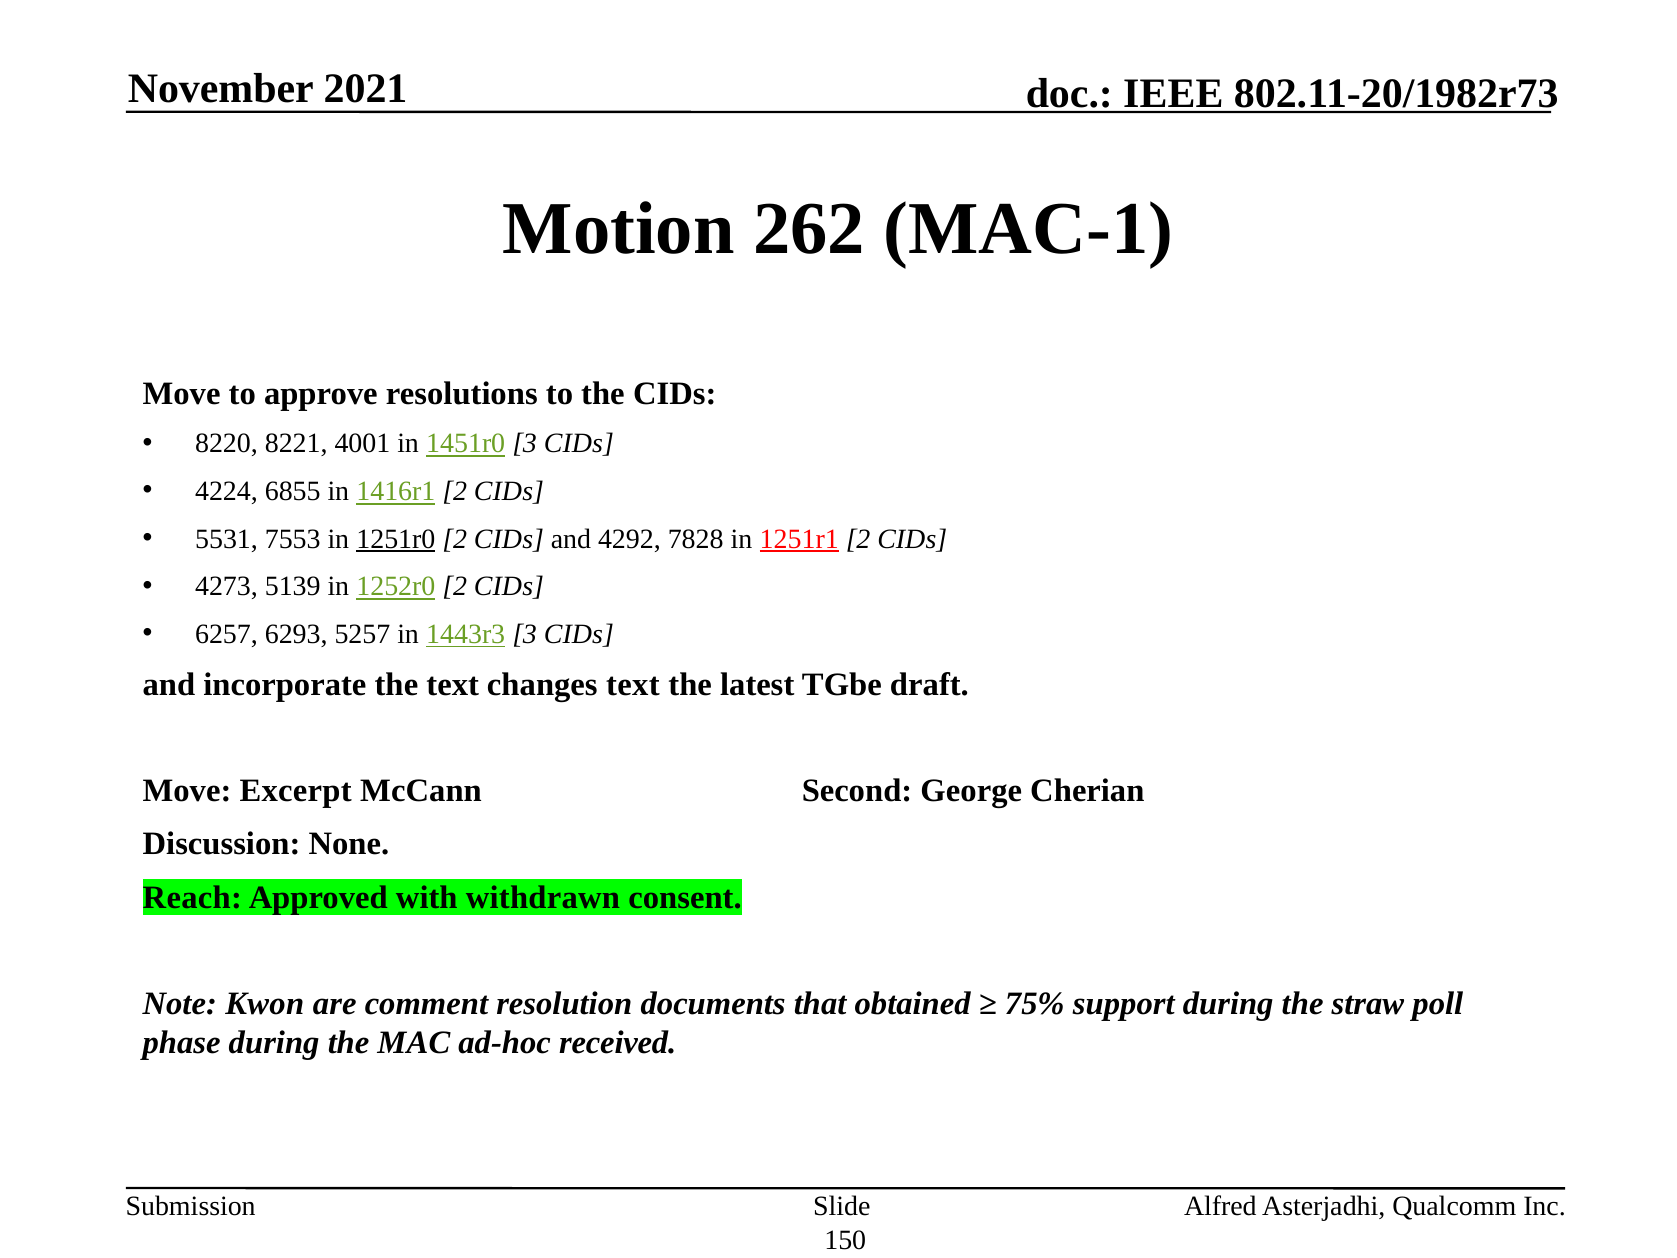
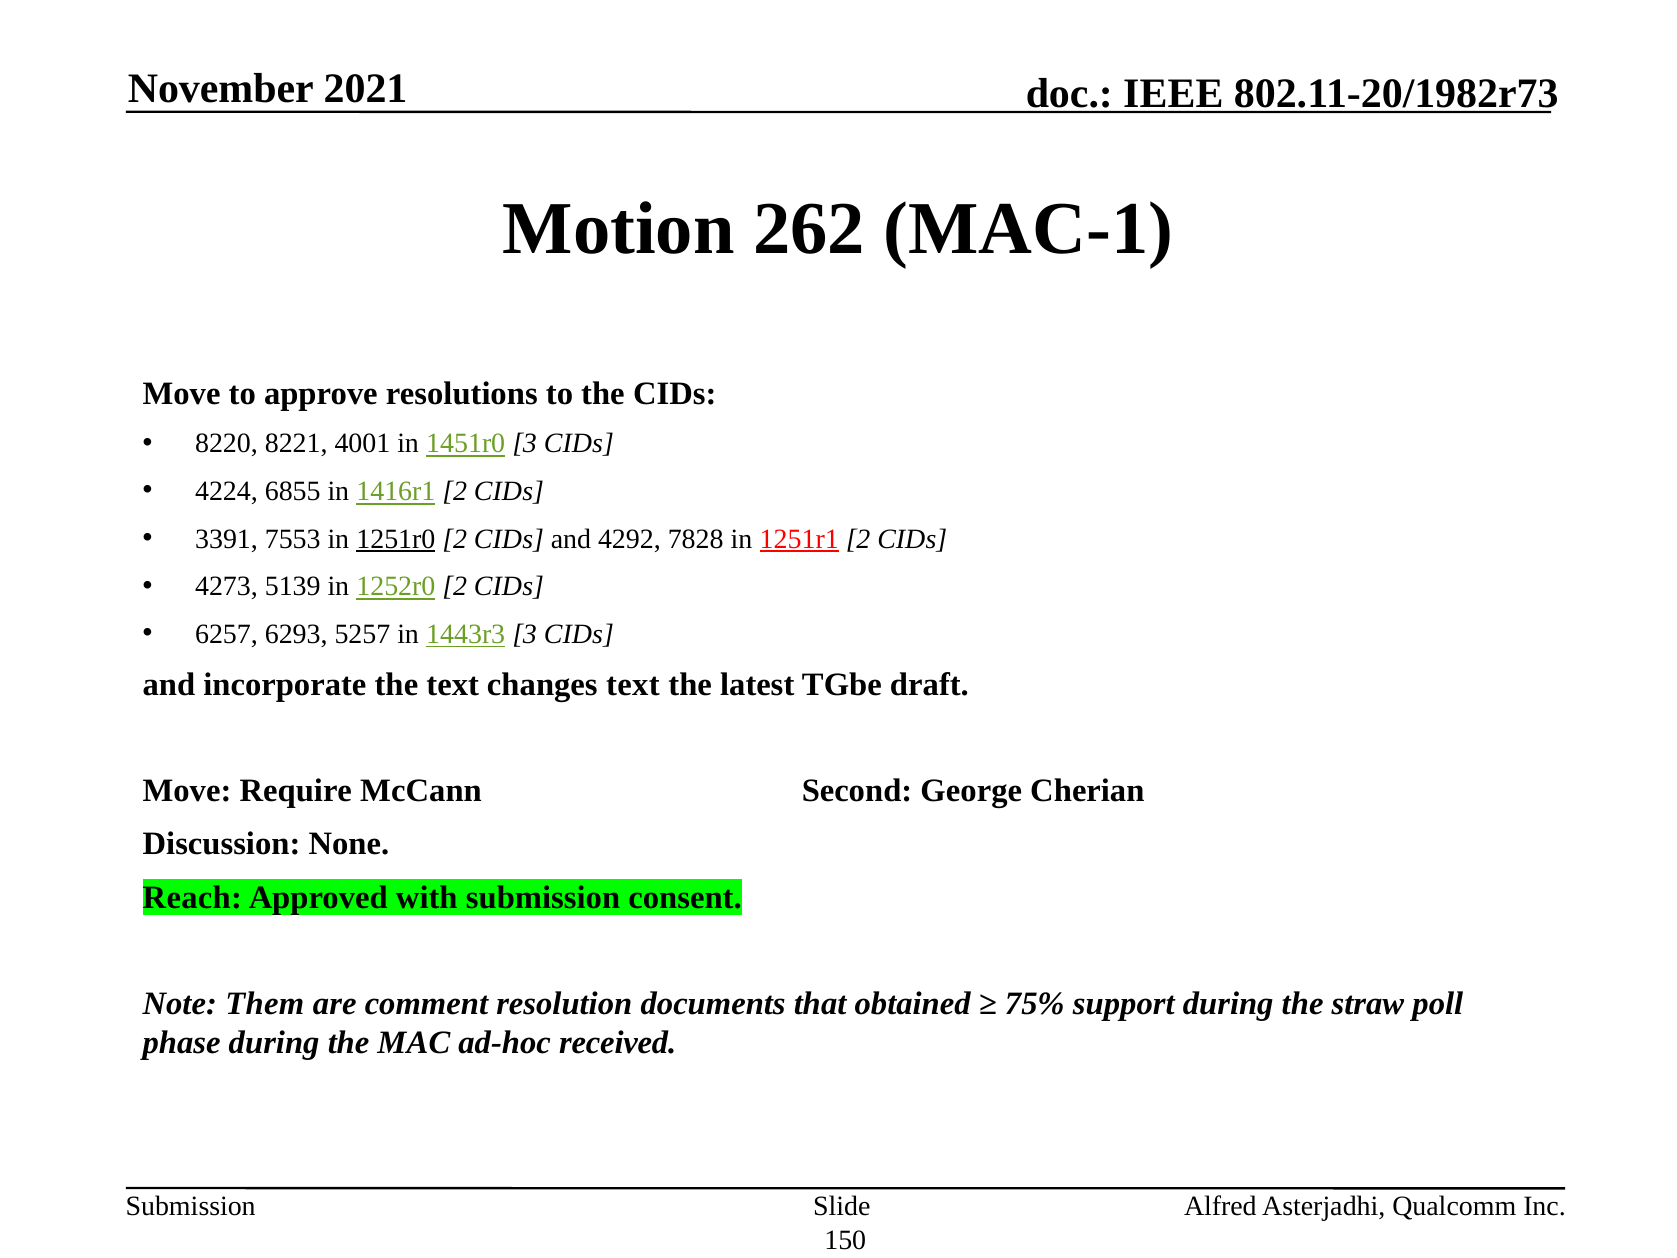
5531: 5531 -> 3391
Excerpt: Excerpt -> Require
with withdrawn: withdrawn -> submission
Kwon: Kwon -> Them
